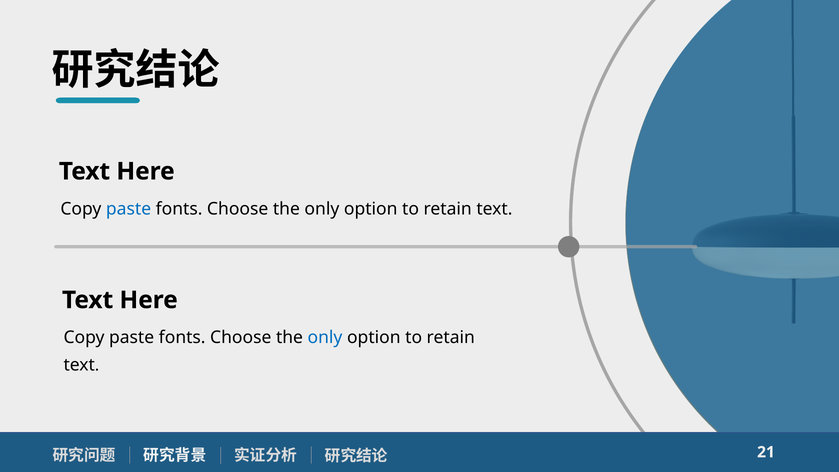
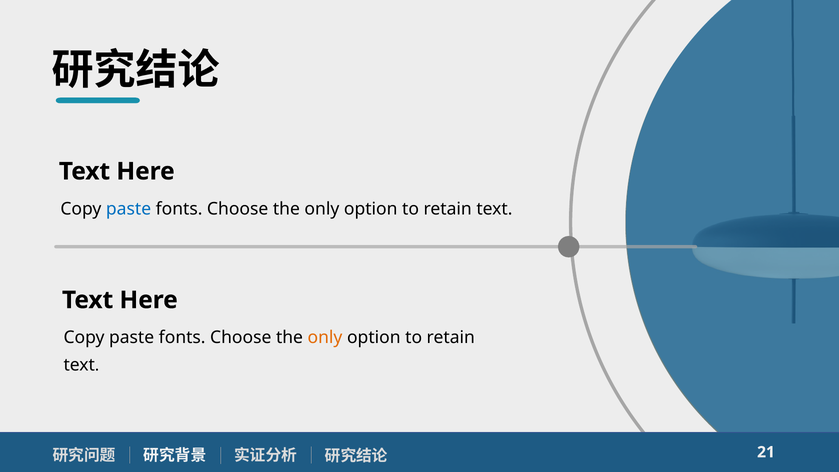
only at (325, 337) colour: blue -> orange
